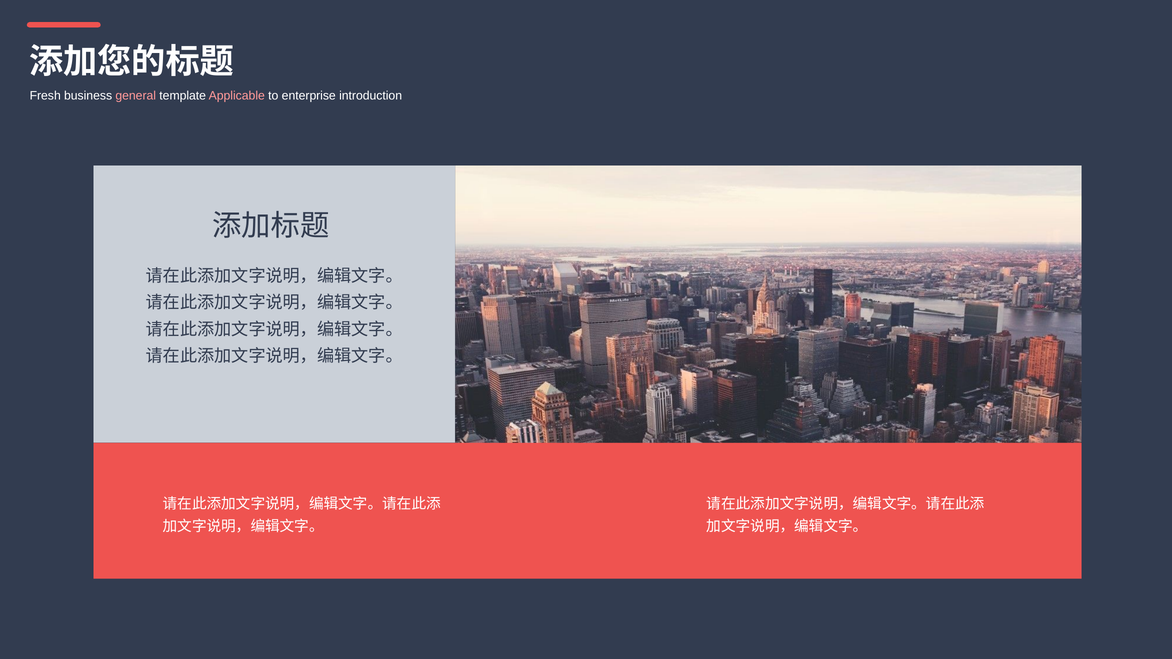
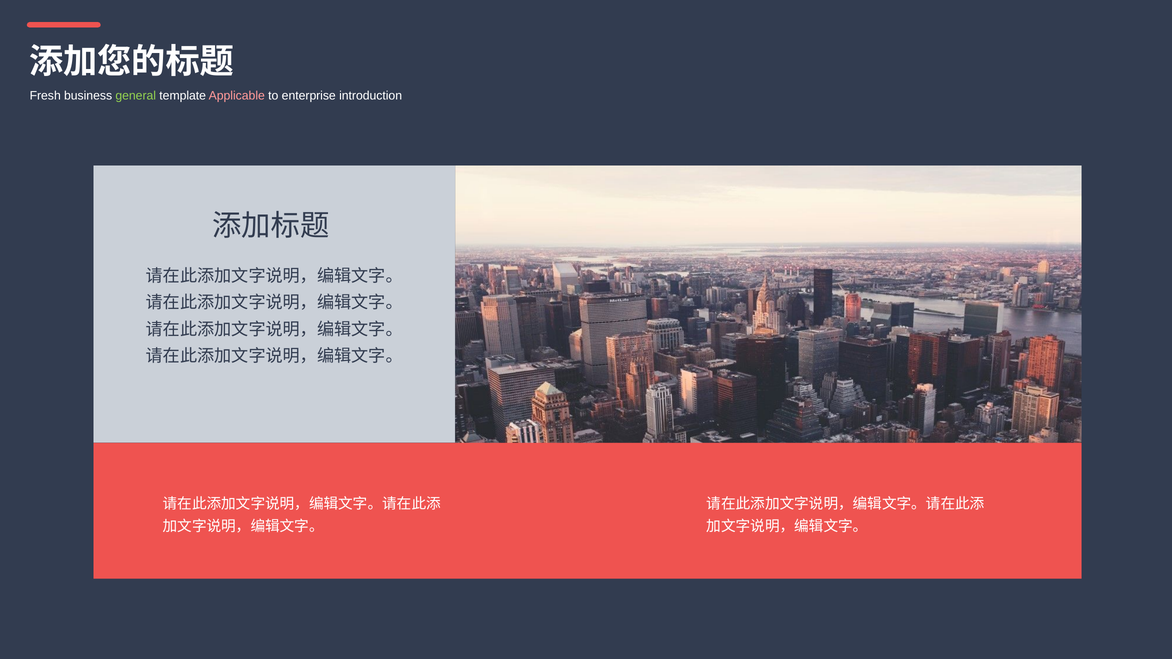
general colour: pink -> light green
